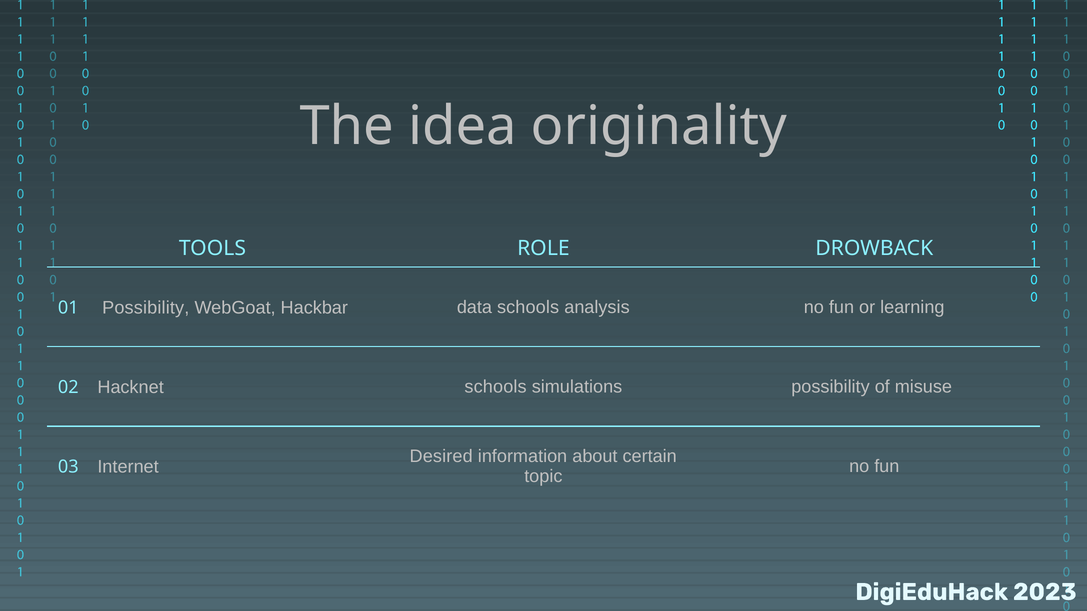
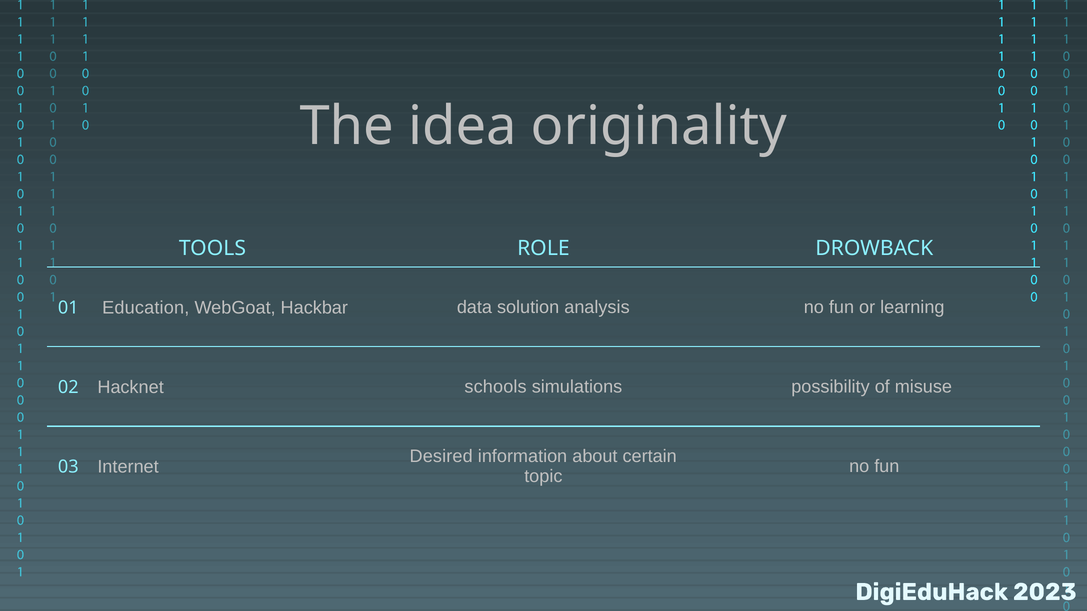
01 Possibility: Possibility -> Education
data schools: schools -> solution
